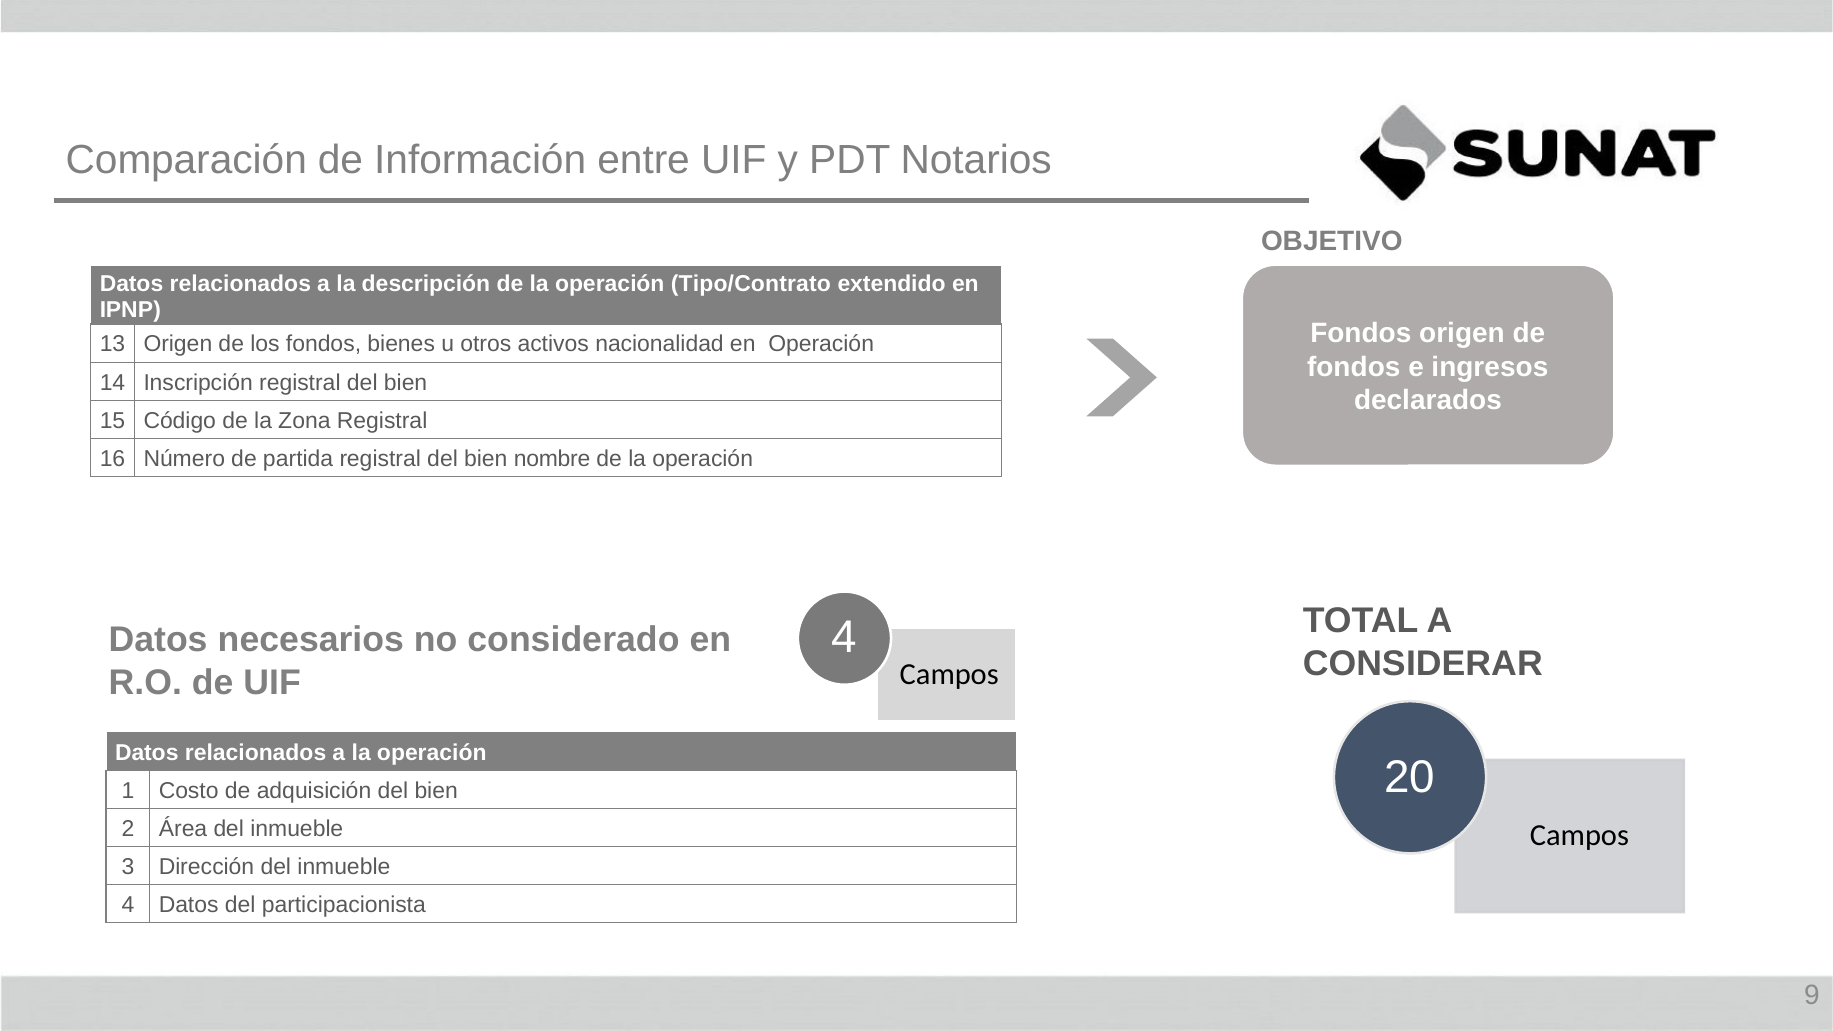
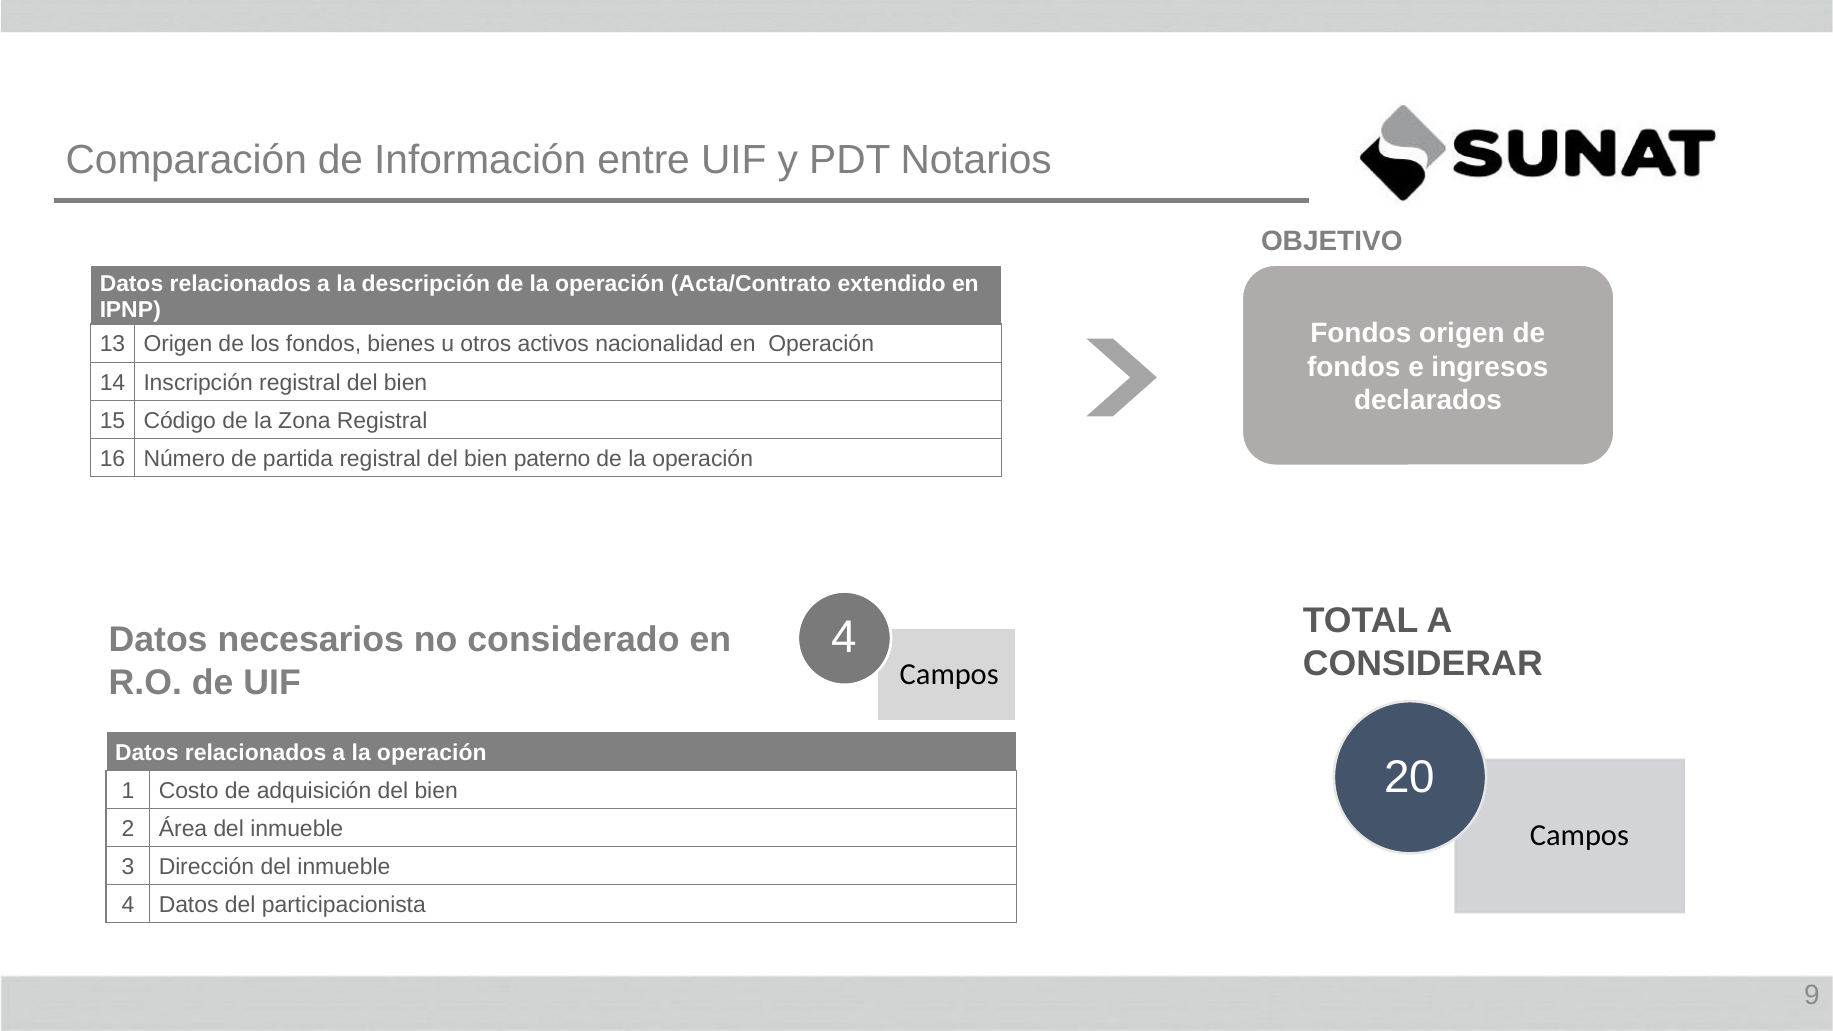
Tipo/Contrato: Tipo/Contrato -> Acta/Contrato
nombre: nombre -> paterno
